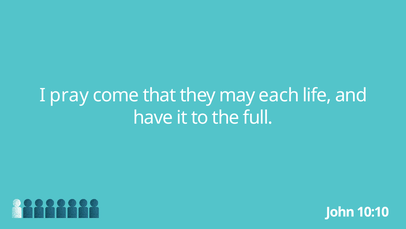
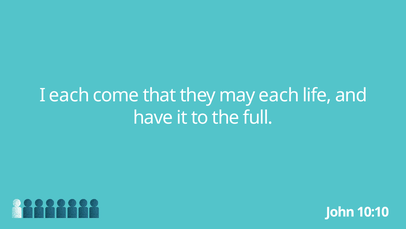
I pray: pray -> each
